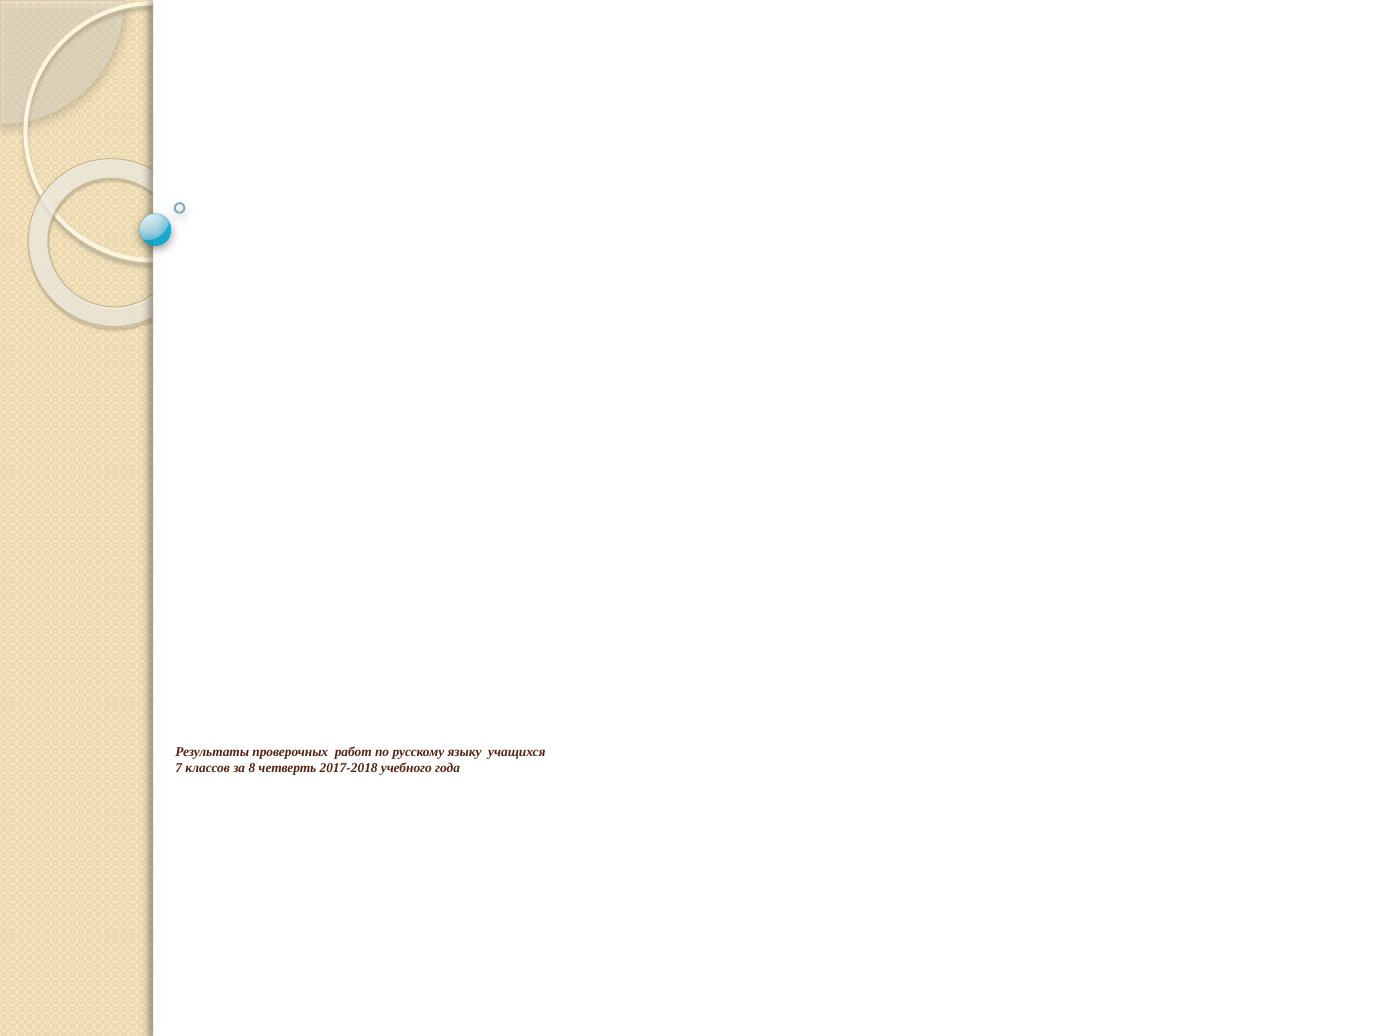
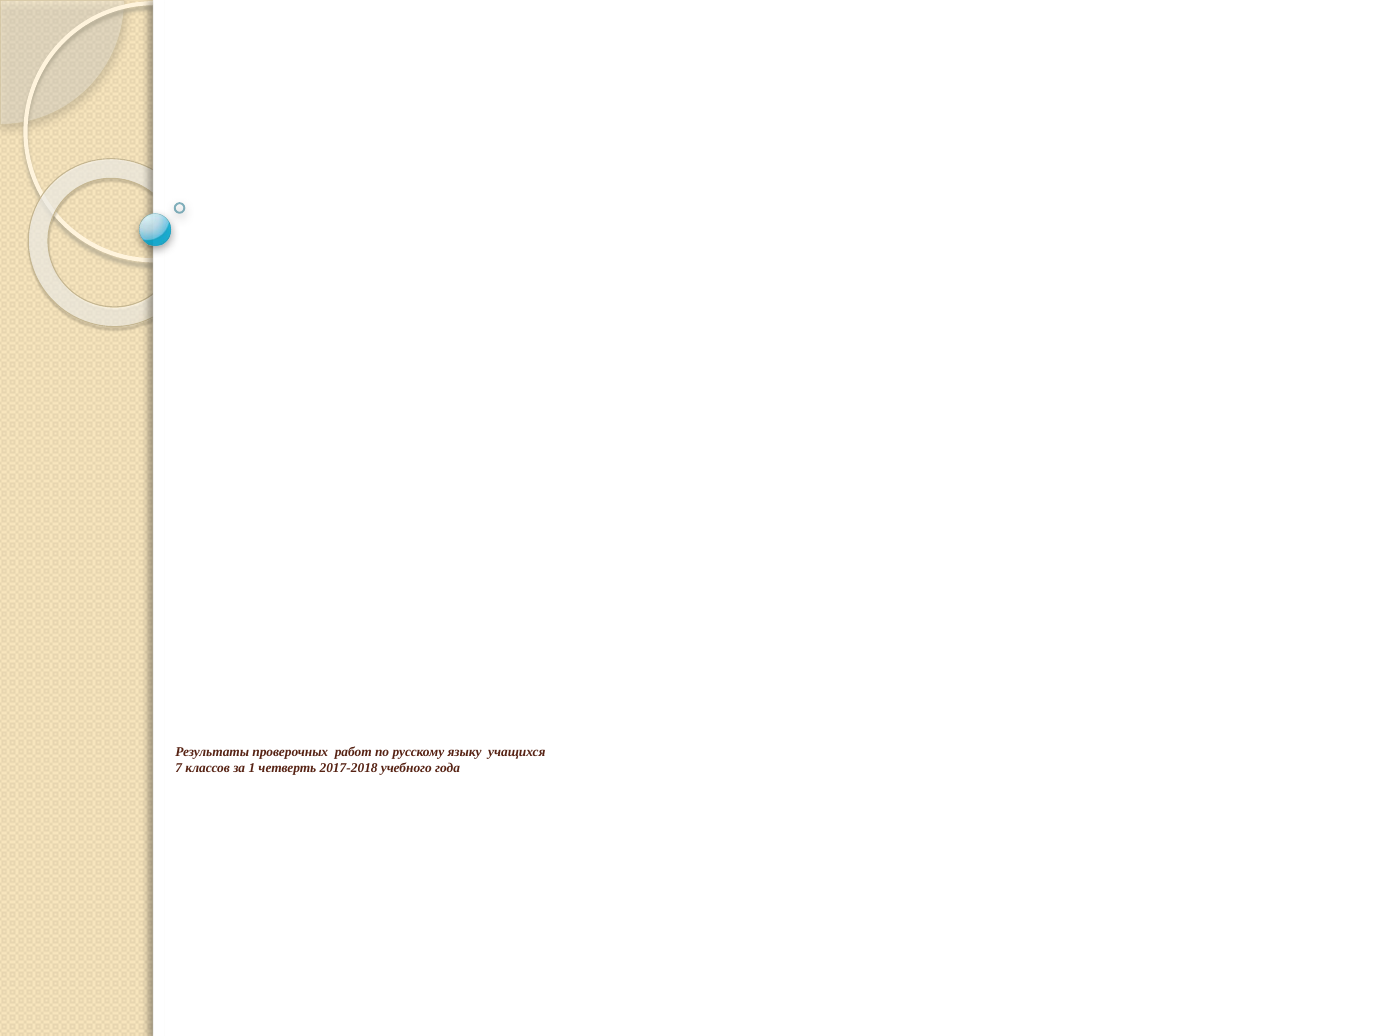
8: 8 -> 1
